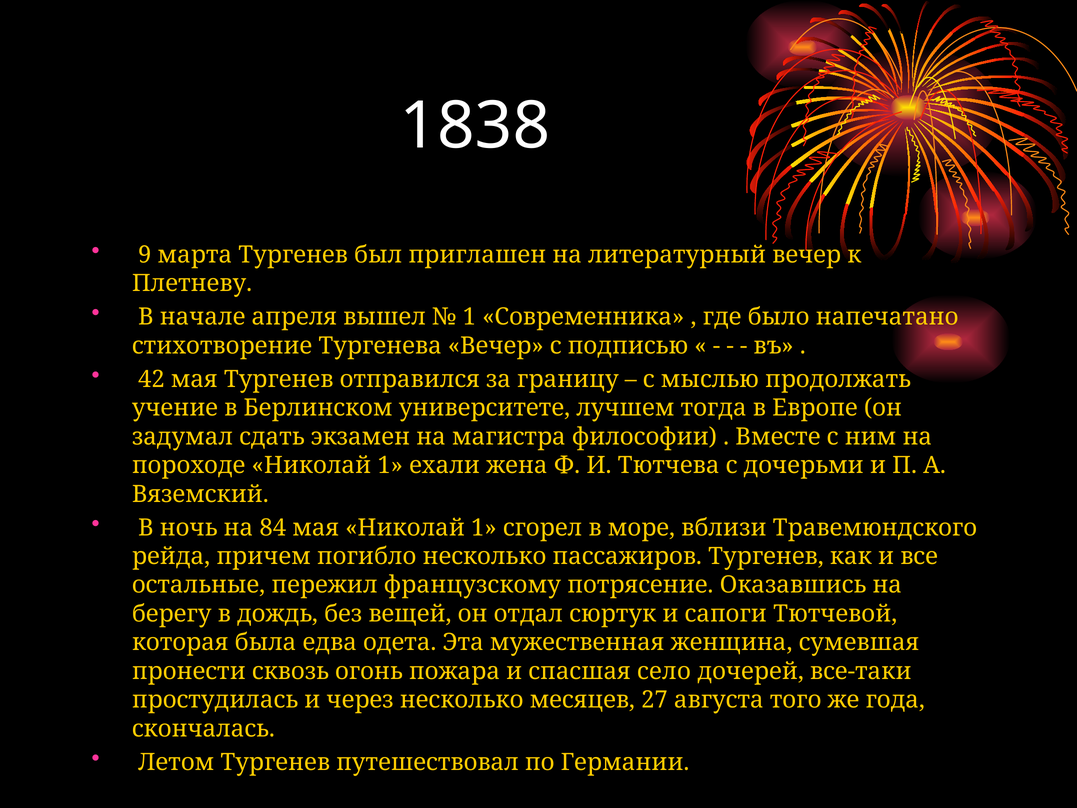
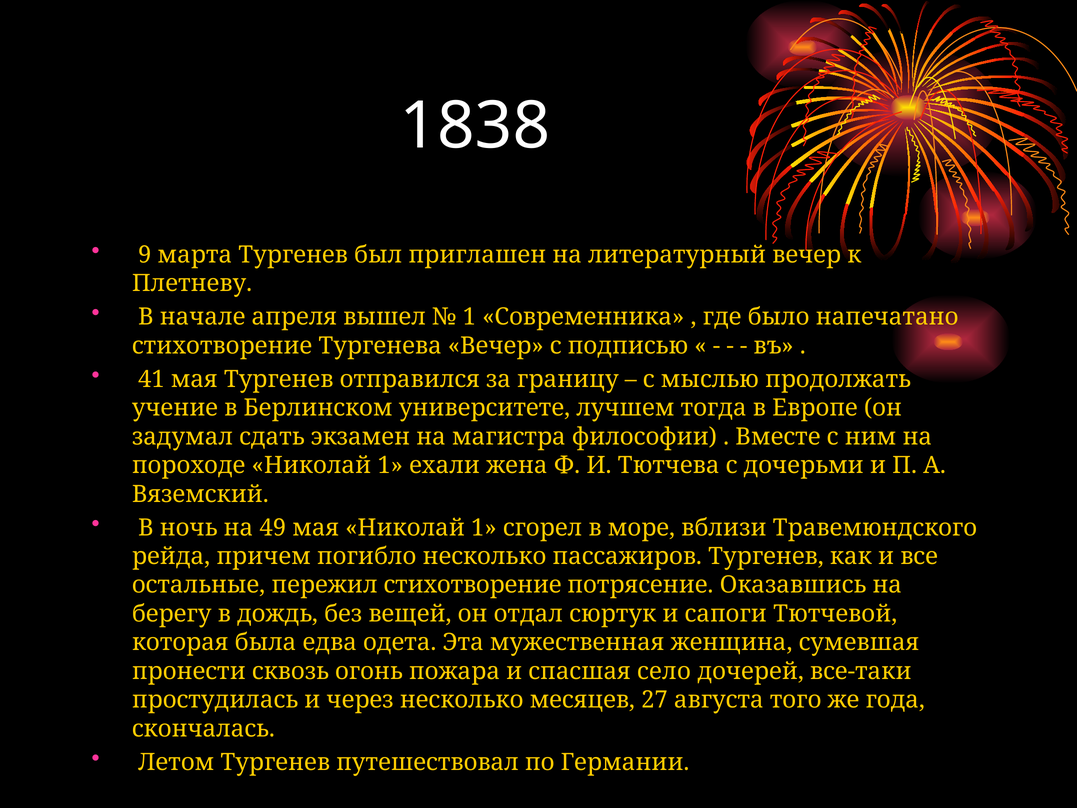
42: 42 -> 41
84: 84 -> 49
пережил французскому: французскому -> стихотворение
